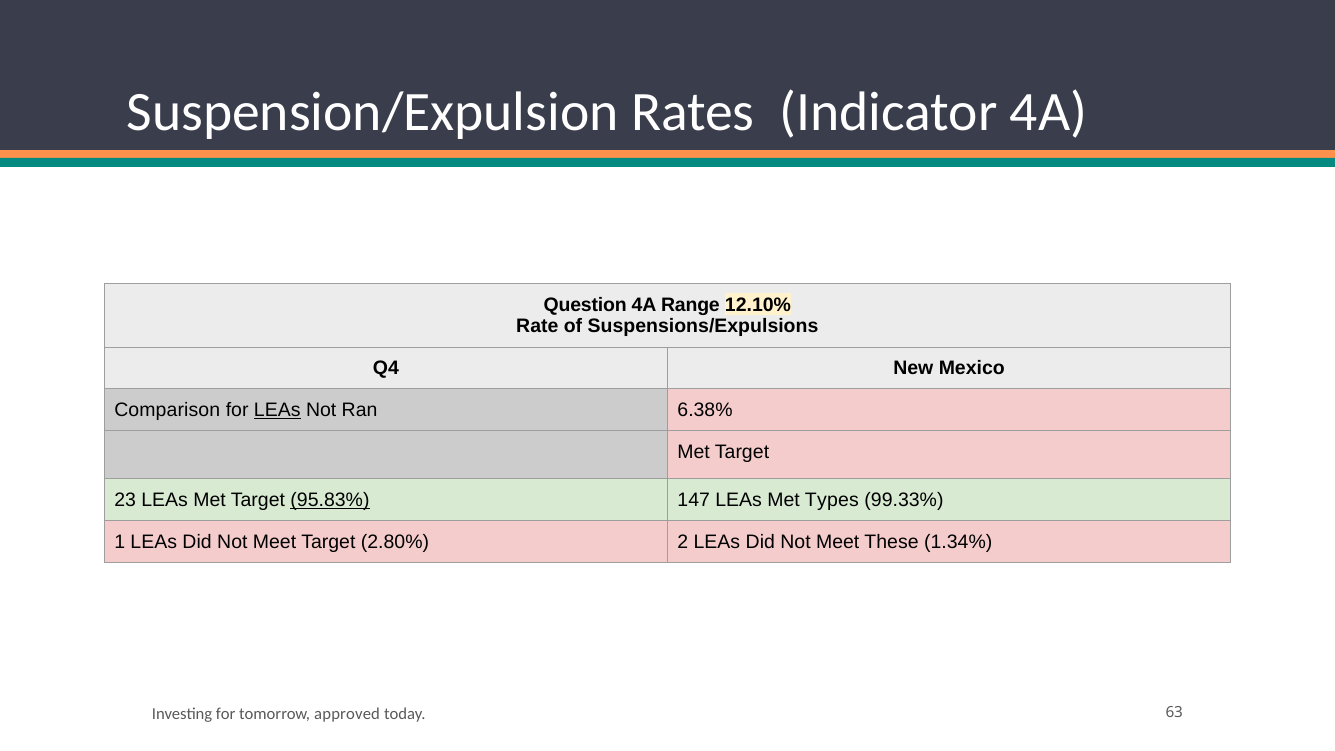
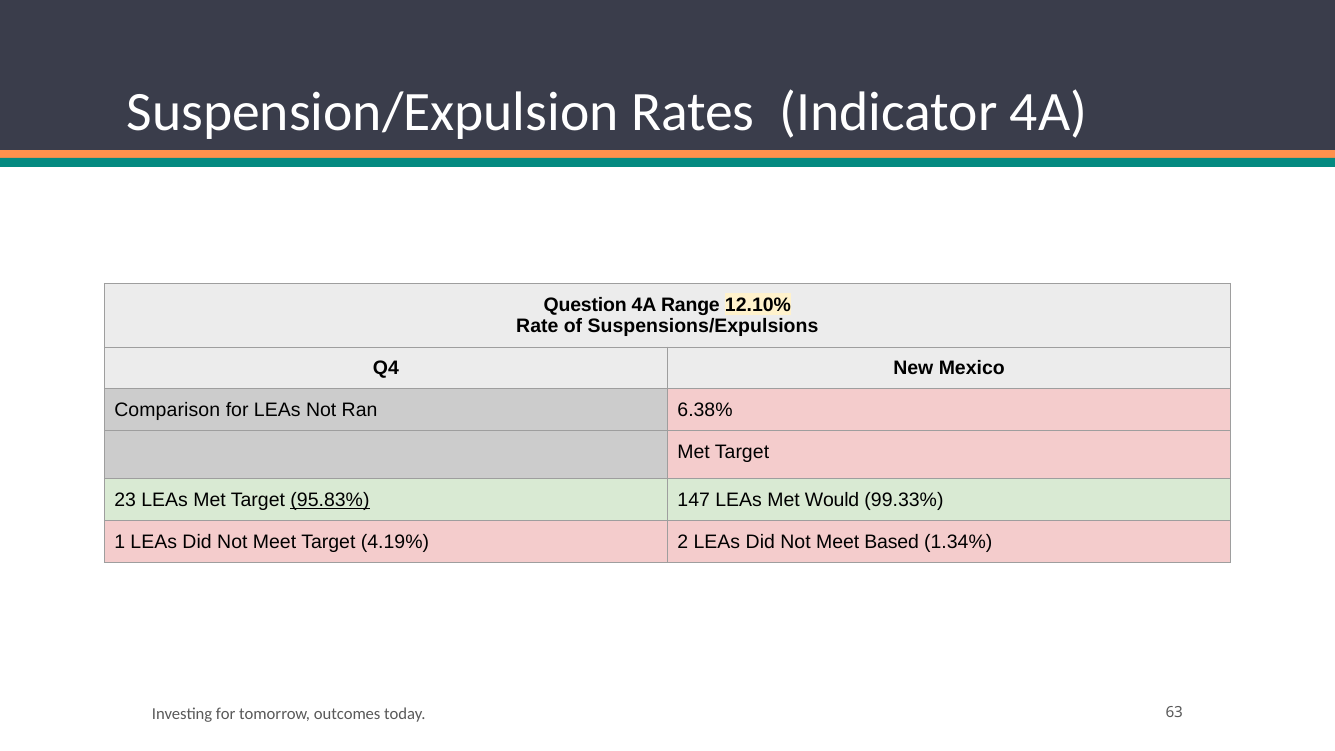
LEAs at (277, 410) underline: present -> none
Types: Types -> Would
2.80%: 2.80% -> 4.19%
These: These -> Based
approved: approved -> outcomes
